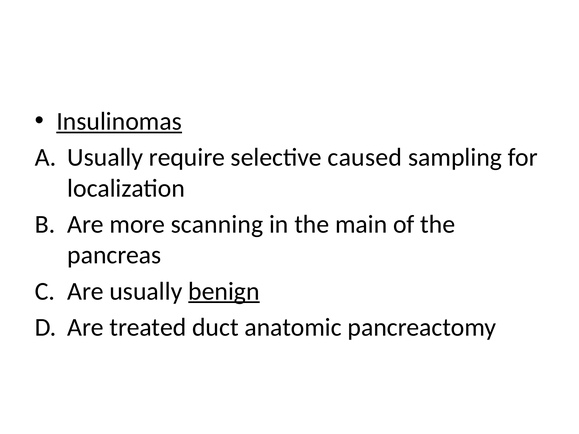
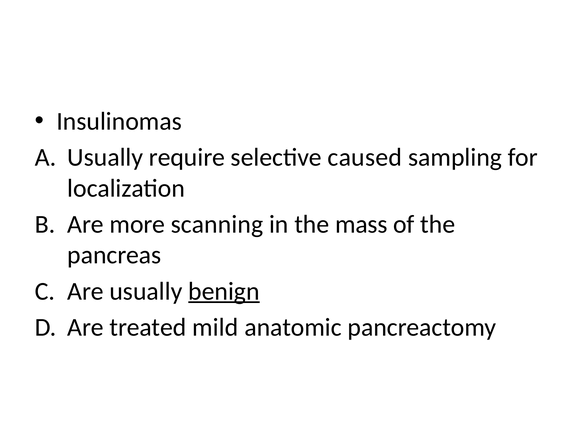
Insulinomas underline: present -> none
main: main -> mass
duct: duct -> mild
